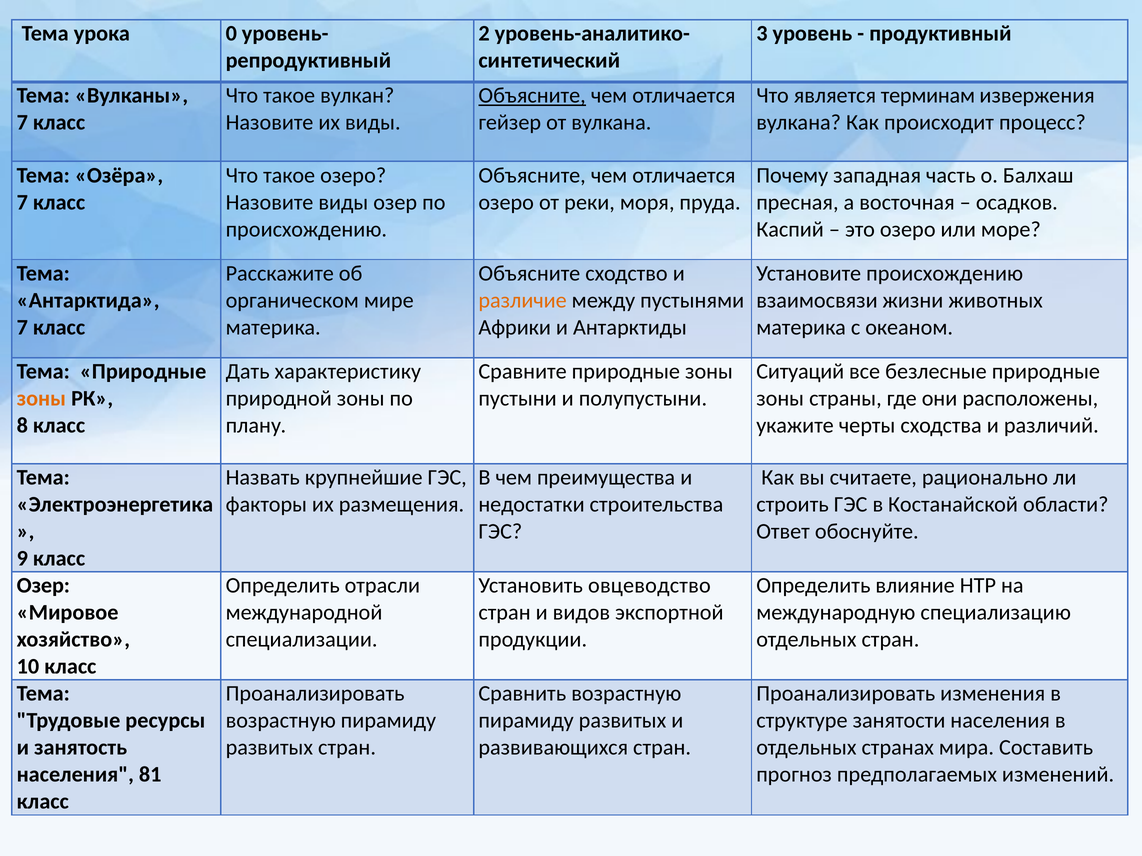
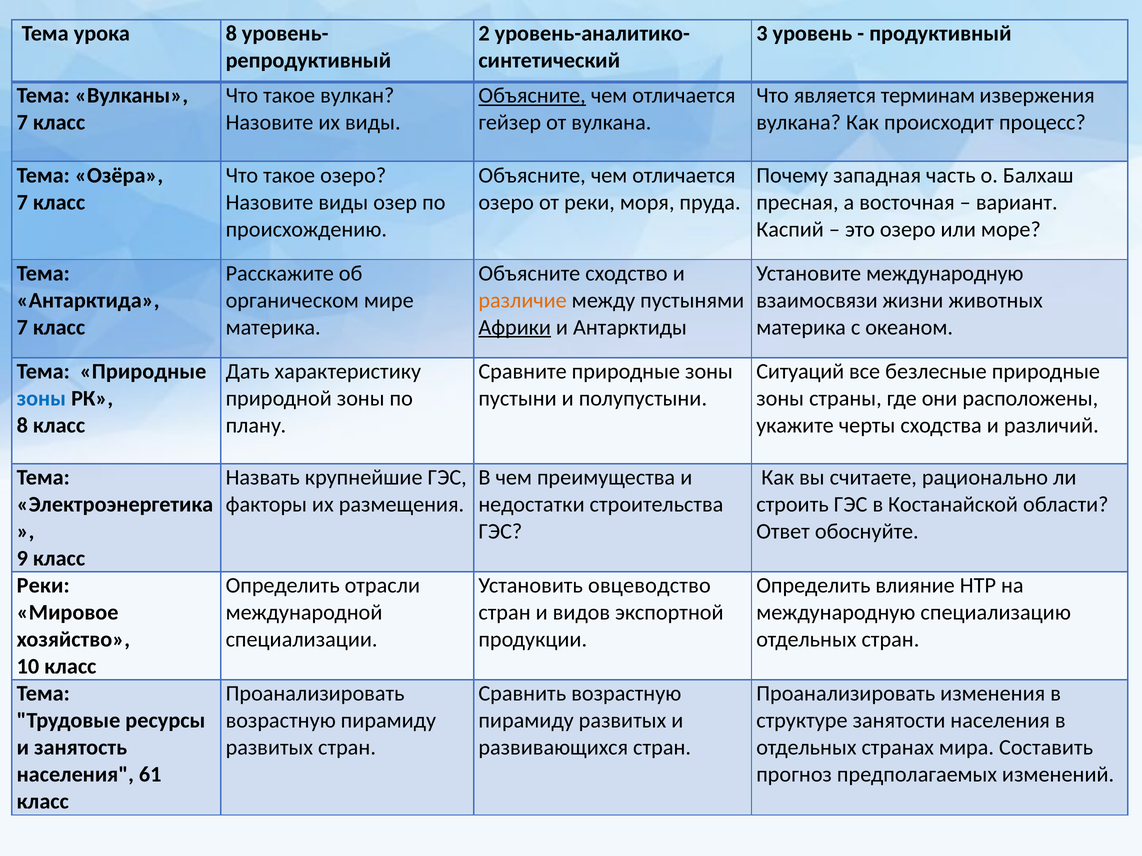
урока 0: 0 -> 8
осадков: осадков -> вариант
Установите происхождению: происхождению -> международную
Африки underline: none -> present
зоны at (41, 399) colour: orange -> blue
Озер at (43, 586): Озер -> Реки
81: 81 -> 61
